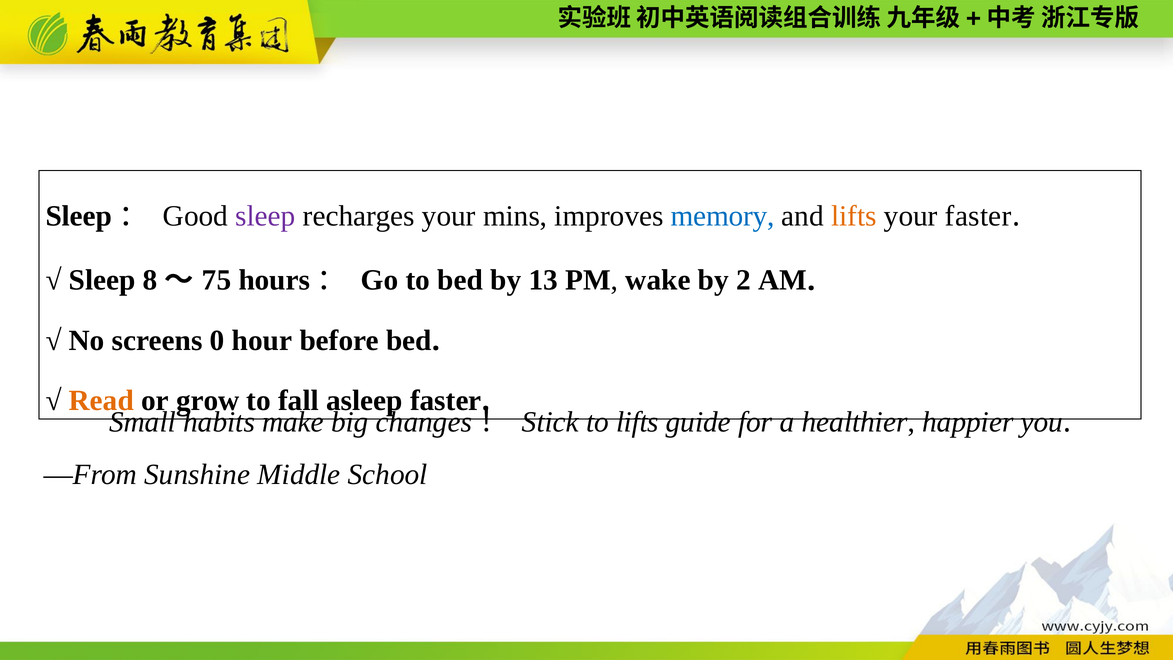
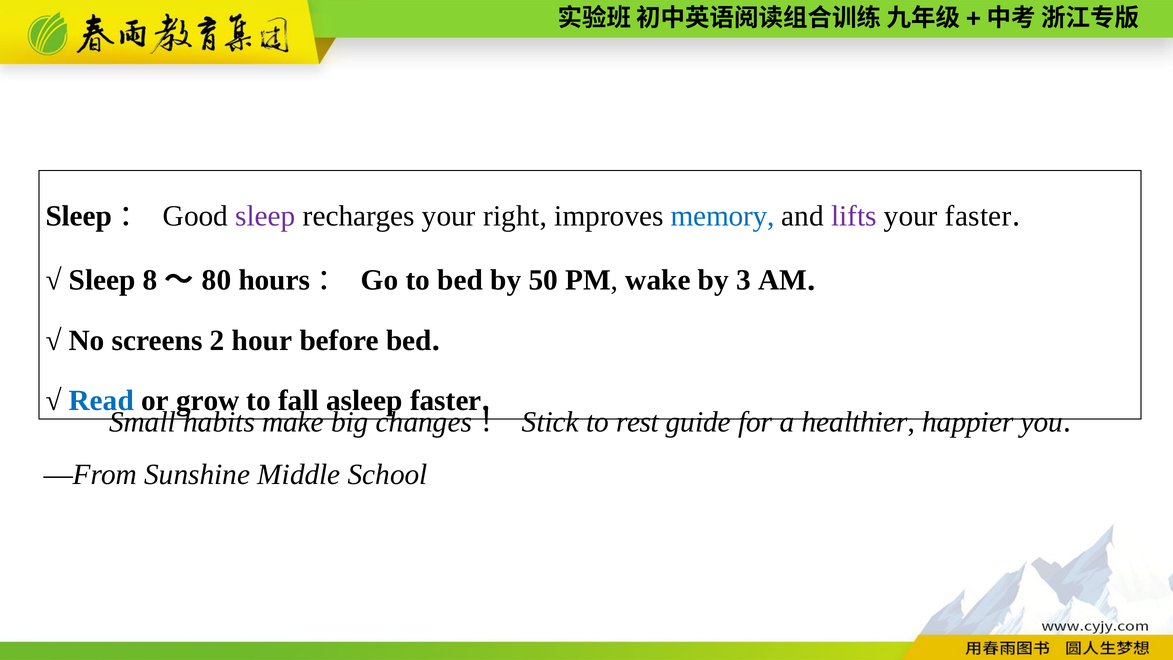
mins: mins -> right
lifts at (854, 216) colour: orange -> purple
75: 75 -> 80
13: 13 -> 50
2: 2 -> 3
0: 0 -> 2
Read colour: orange -> blue
to lifts: lifts -> rest
